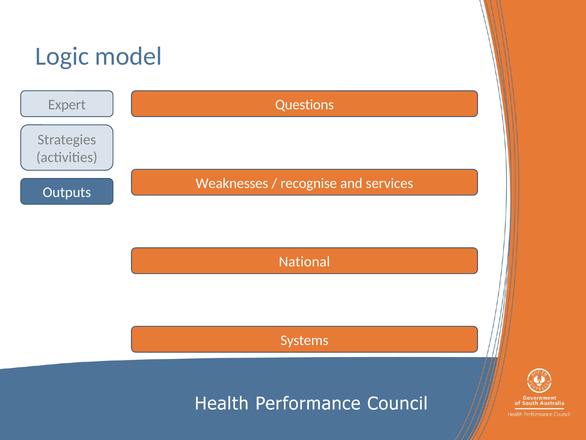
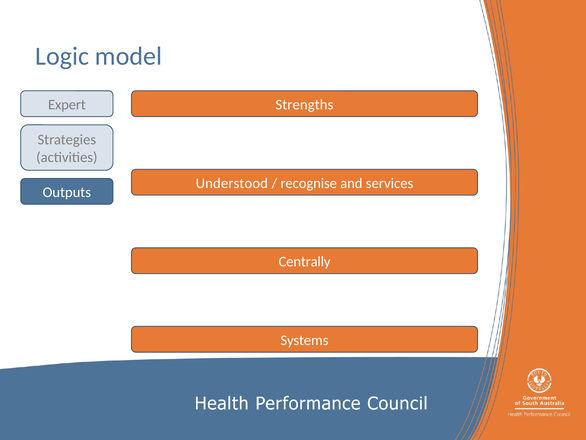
Questions: Questions -> Strengths
Weaknesses: Weaknesses -> Understood
National: National -> Centrally
